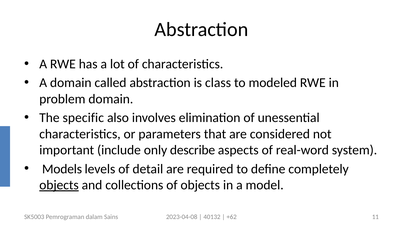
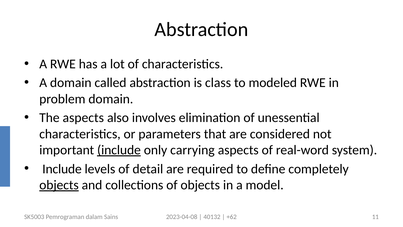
The specific: specific -> aspects
include at (119, 150) underline: none -> present
describe: describe -> carrying
Models at (62, 169): Models -> Include
